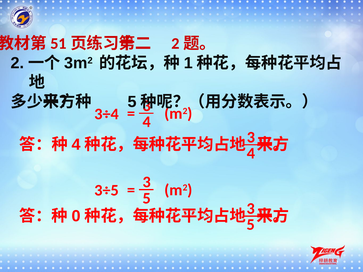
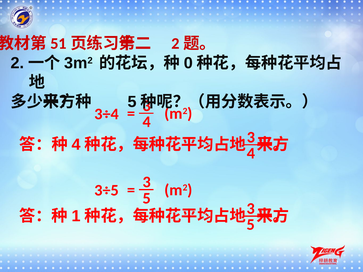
1: 1 -> 0
0: 0 -> 1
